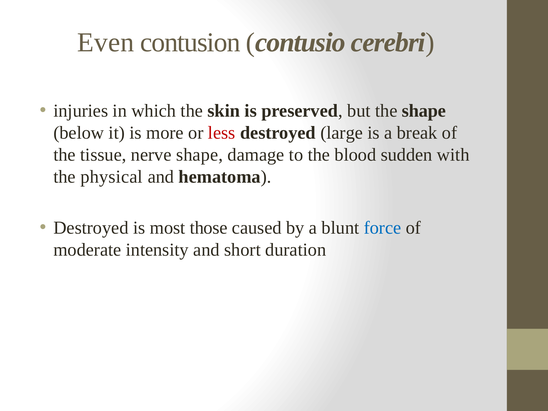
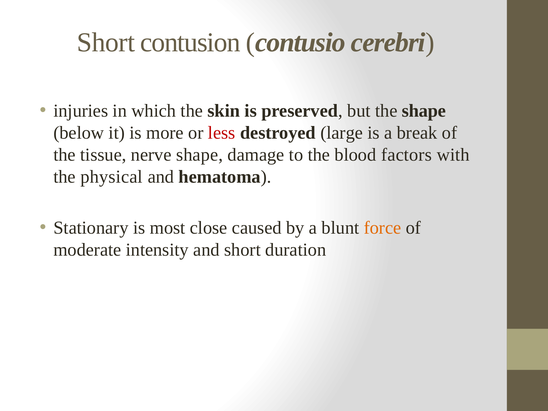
Even at (106, 43): Even -> Short
sudden: sudden -> factors
Destroyed at (91, 228): Destroyed -> Stationary
those: those -> close
force colour: blue -> orange
